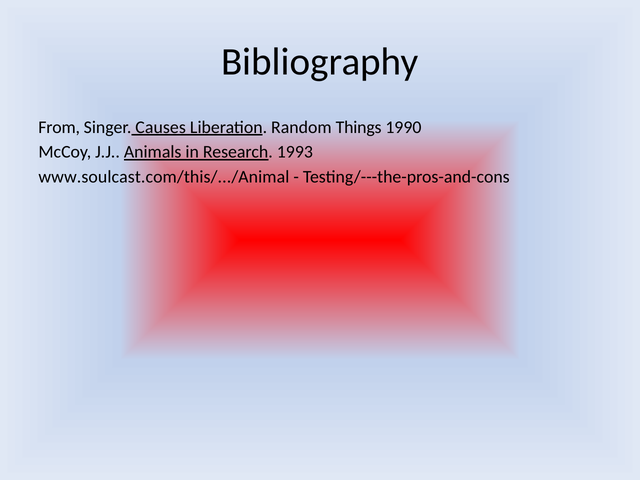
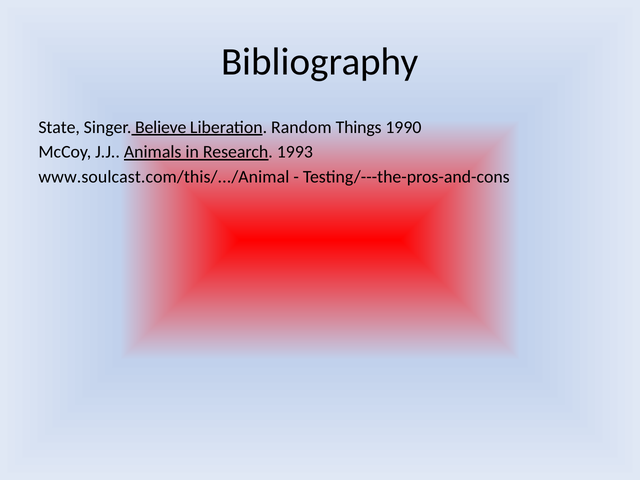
From: From -> State
Causes: Causes -> Believe
